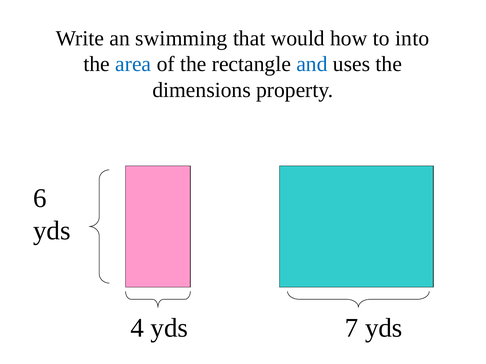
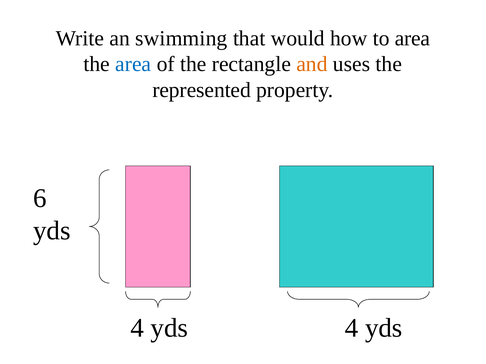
to into: into -> area
and colour: blue -> orange
dimensions: dimensions -> represented
4 yds 7: 7 -> 4
